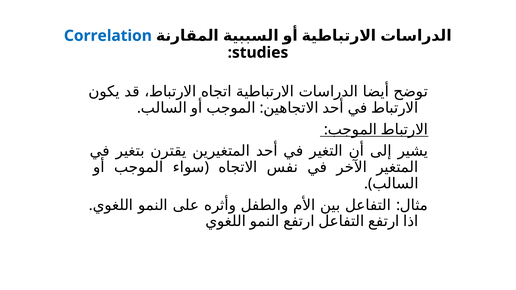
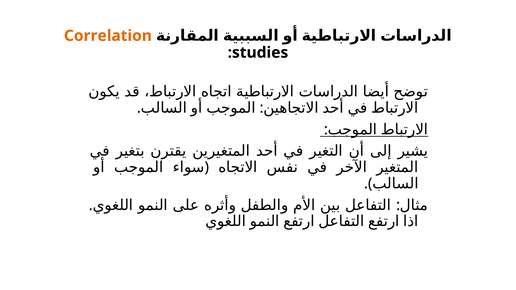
Correlation colour: blue -> orange
